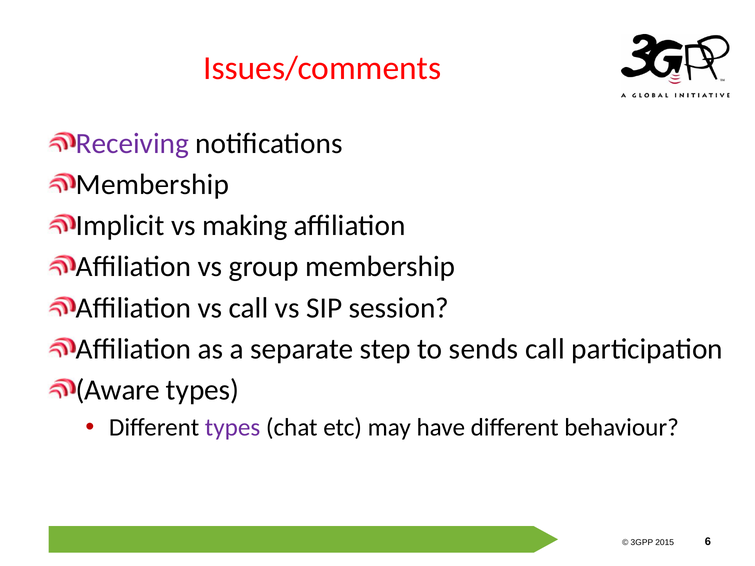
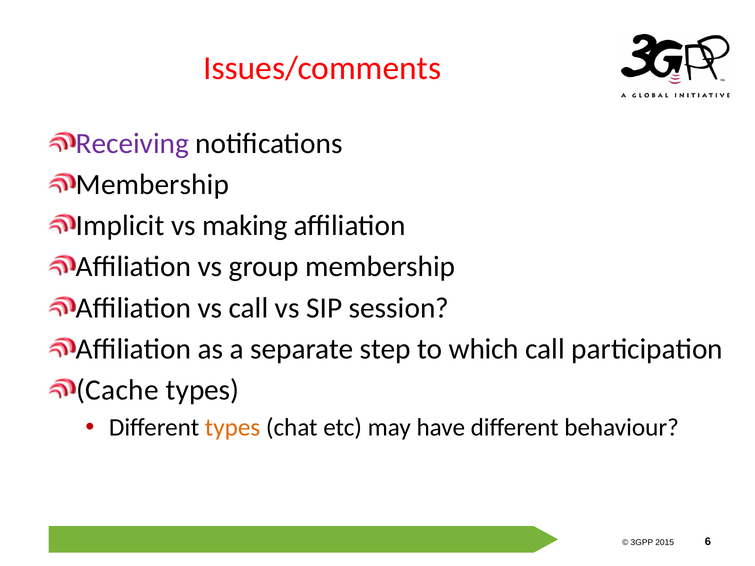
sends: sends -> which
Aware: Aware -> Cache
types at (233, 428) colour: purple -> orange
